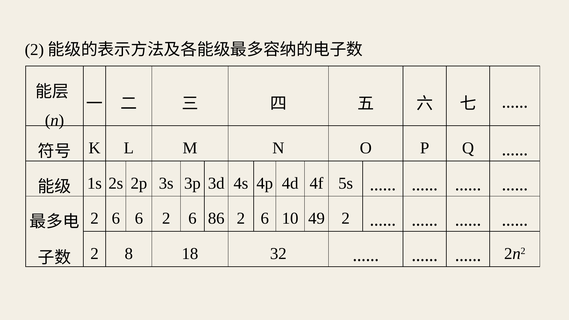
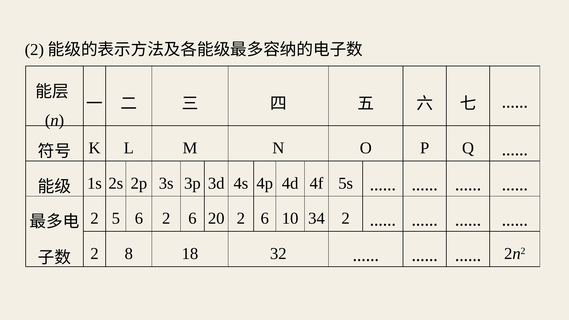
6 at (116, 219): 6 -> 5
86: 86 -> 20
49: 49 -> 34
